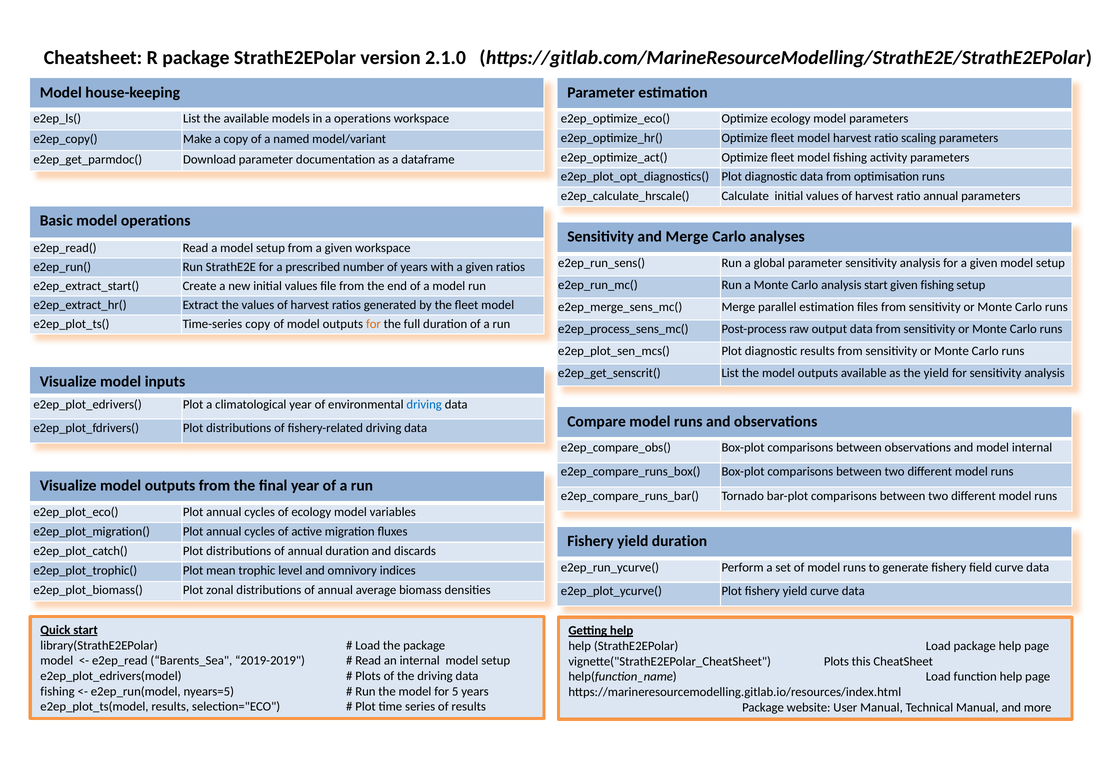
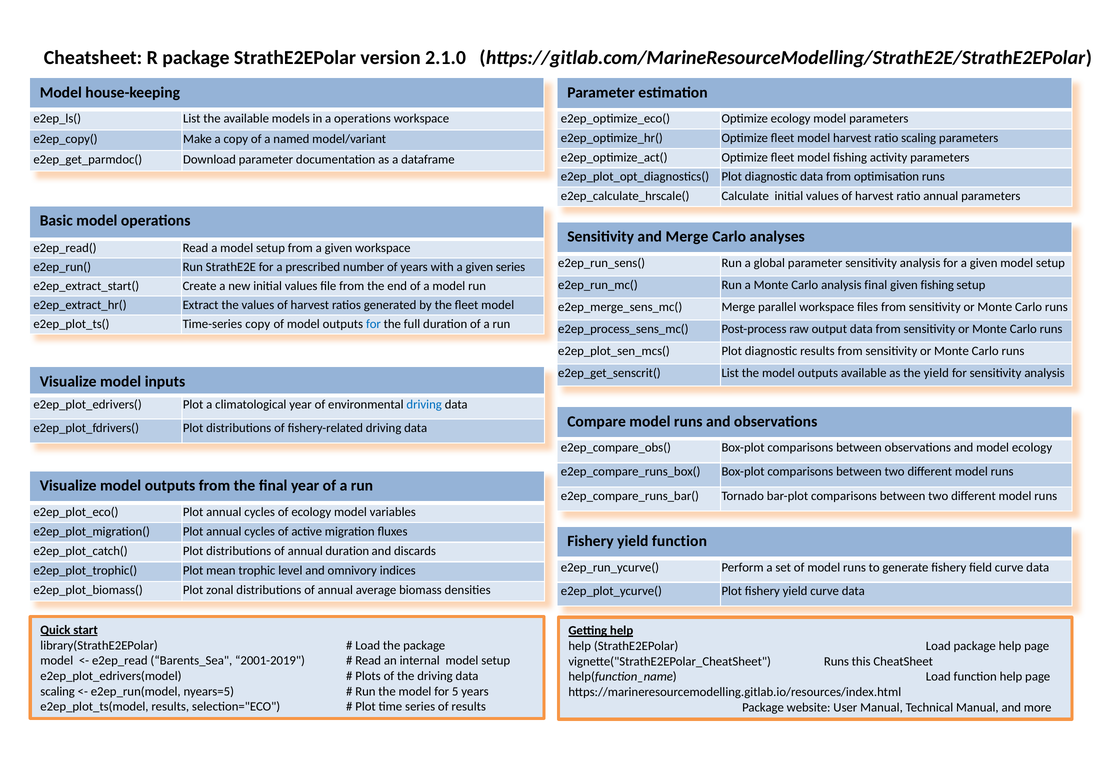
given ratios: ratios -> series
analysis start: start -> final
parallel estimation: estimation -> workspace
for at (373, 324) colour: orange -> blue
model internal: internal -> ecology
yield duration: duration -> function
2019-2019: 2019-2019 -> 2001-2019
vignette("StrathE2EPolar_CheatSheet Plots: Plots -> Runs
fishing at (58, 691): fishing -> scaling
